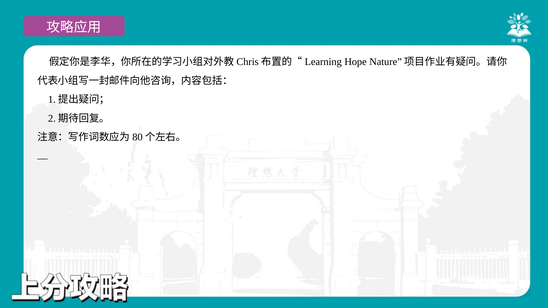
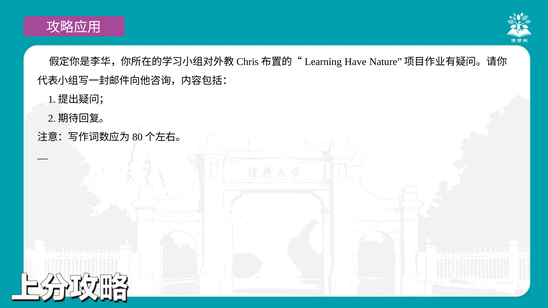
Hope: Hope -> Have
